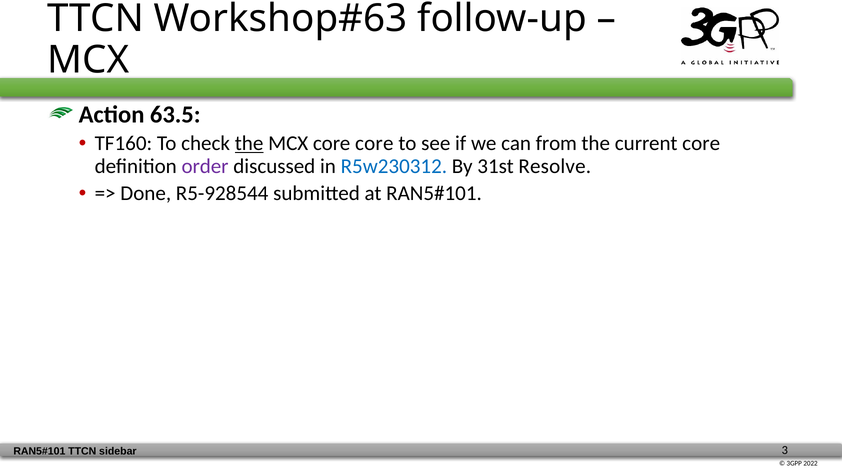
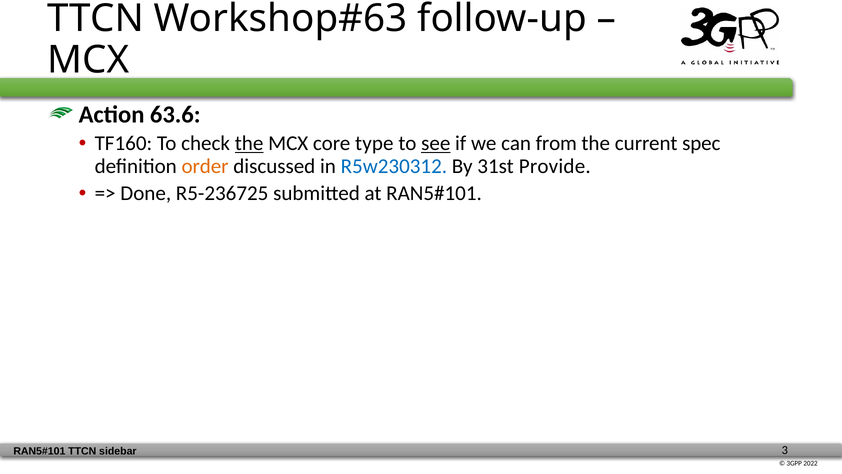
63.5: 63.5 -> 63.6
core core: core -> type
see underline: none -> present
current core: core -> spec
order colour: purple -> orange
Resolve: Resolve -> Provide
R5-928544: R5-928544 -> R5-236725
